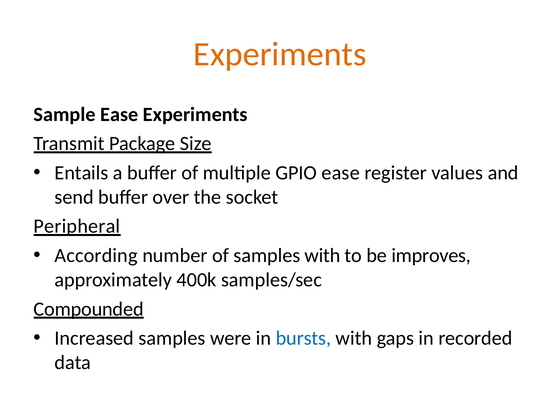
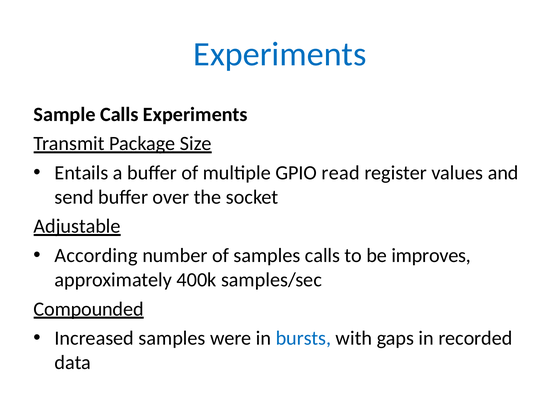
Experiments at (280, 54) colour: orange -> blue
Sample Ease: Ease -> Calls
GPIO ease: ease -> read
Peripheral: Peripheral -> Adjustable
samples with: with -> calls
